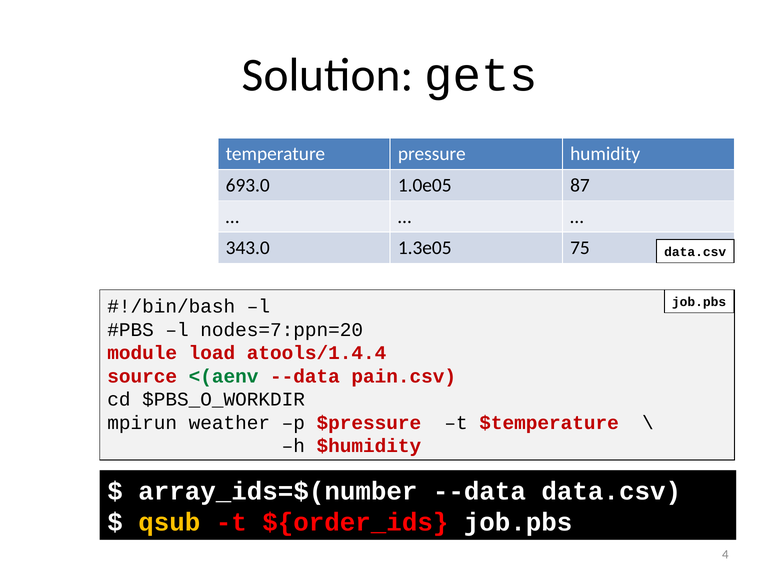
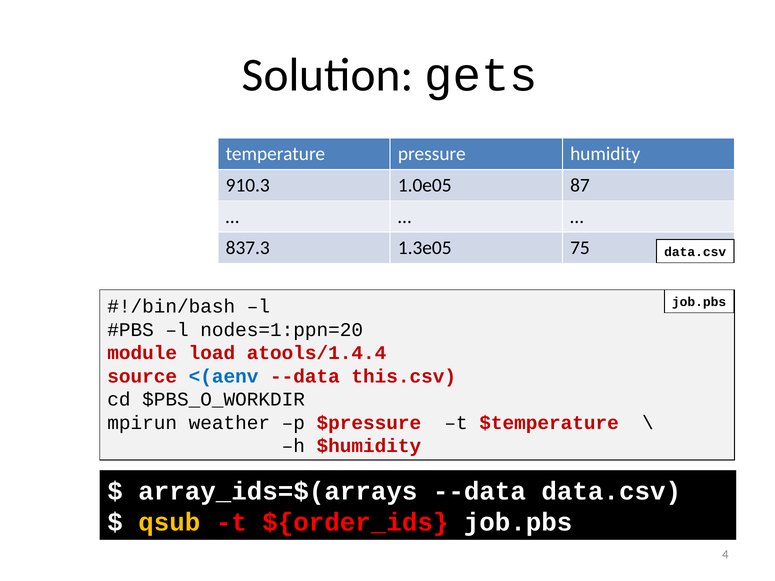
693.0: 693.0 -> 910.3
343.0: 343.0 -> 837.3
nodes=7:ppn=20: nodes=7:ppn=20 -> nodes=1:ppn=20
<(aenv colour: green -> blue
pain.csv: pain.csv -> this.csv
array_ids=$(number: array_ids=$(number -> array_ids=$(arrays
